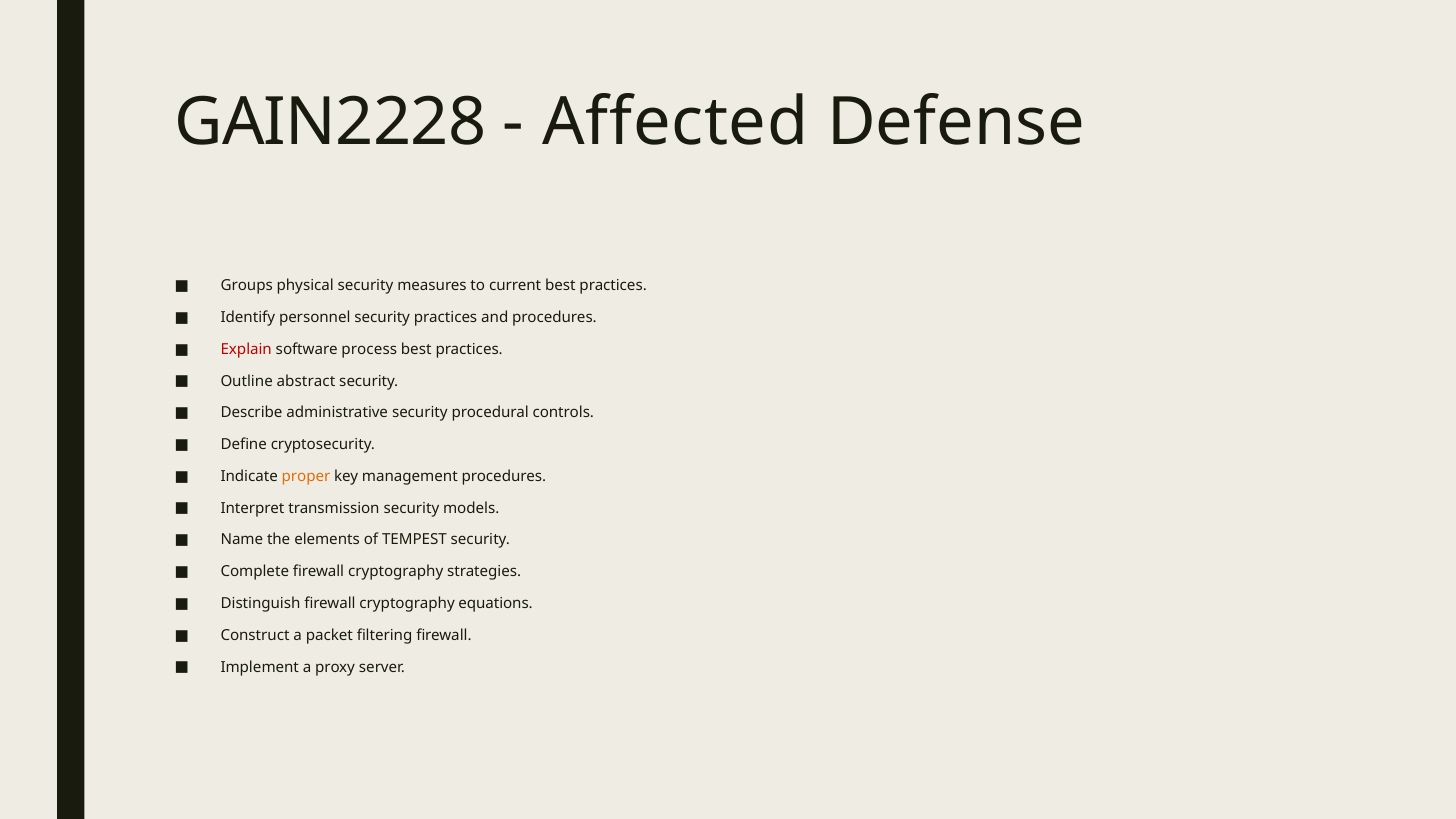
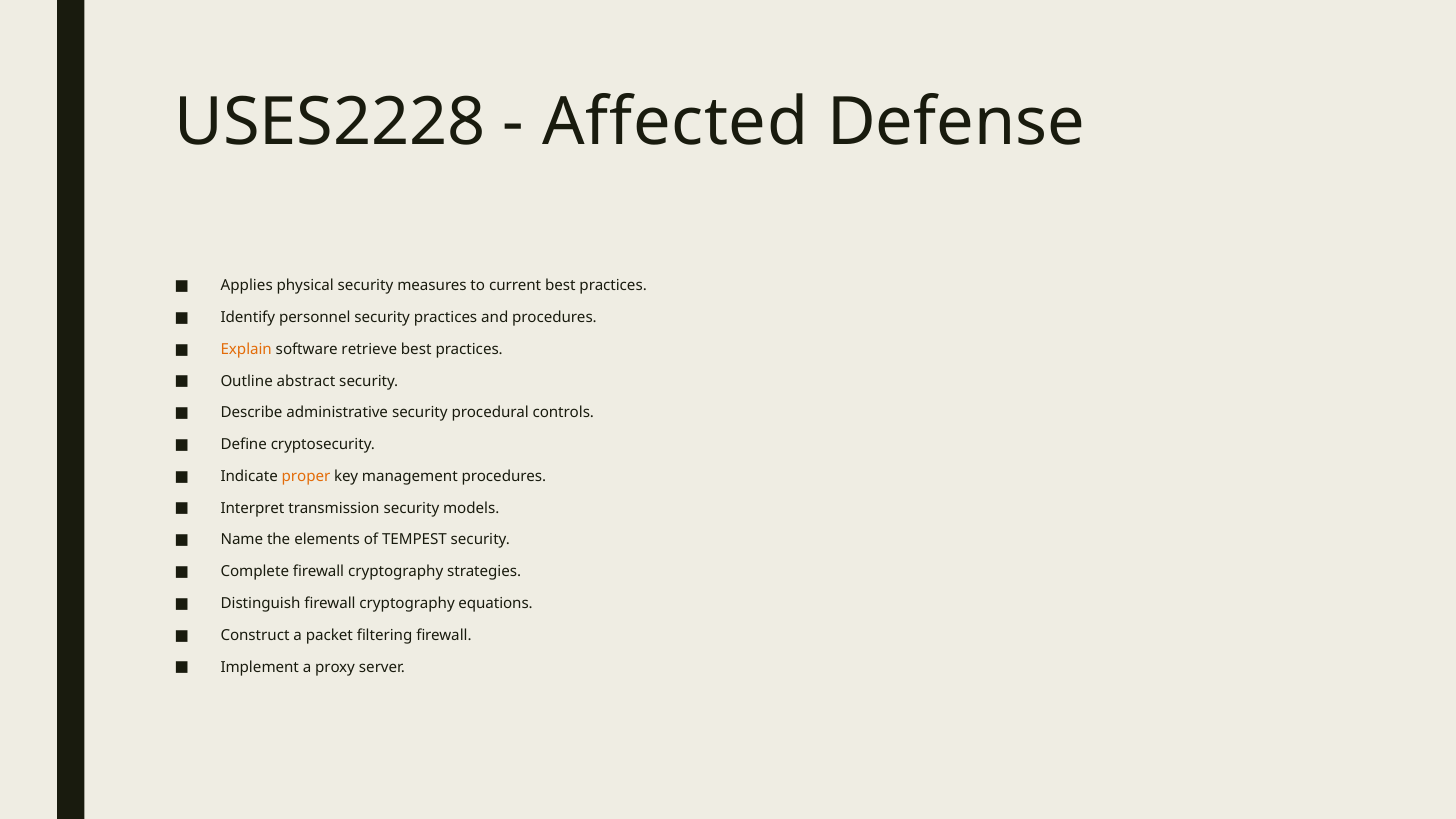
GAIN2228: GAIN2228 -> USES2228
Groups: Groups -> Applies
Explain colour: red -> orange
process: process -> retrieve
